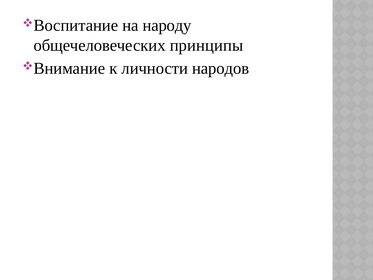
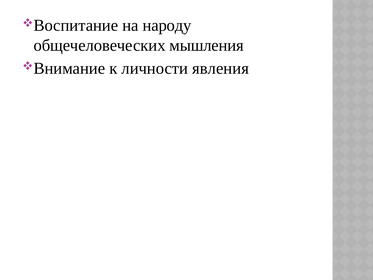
принципы: принципы -> мышления
народов: народов -> явления
